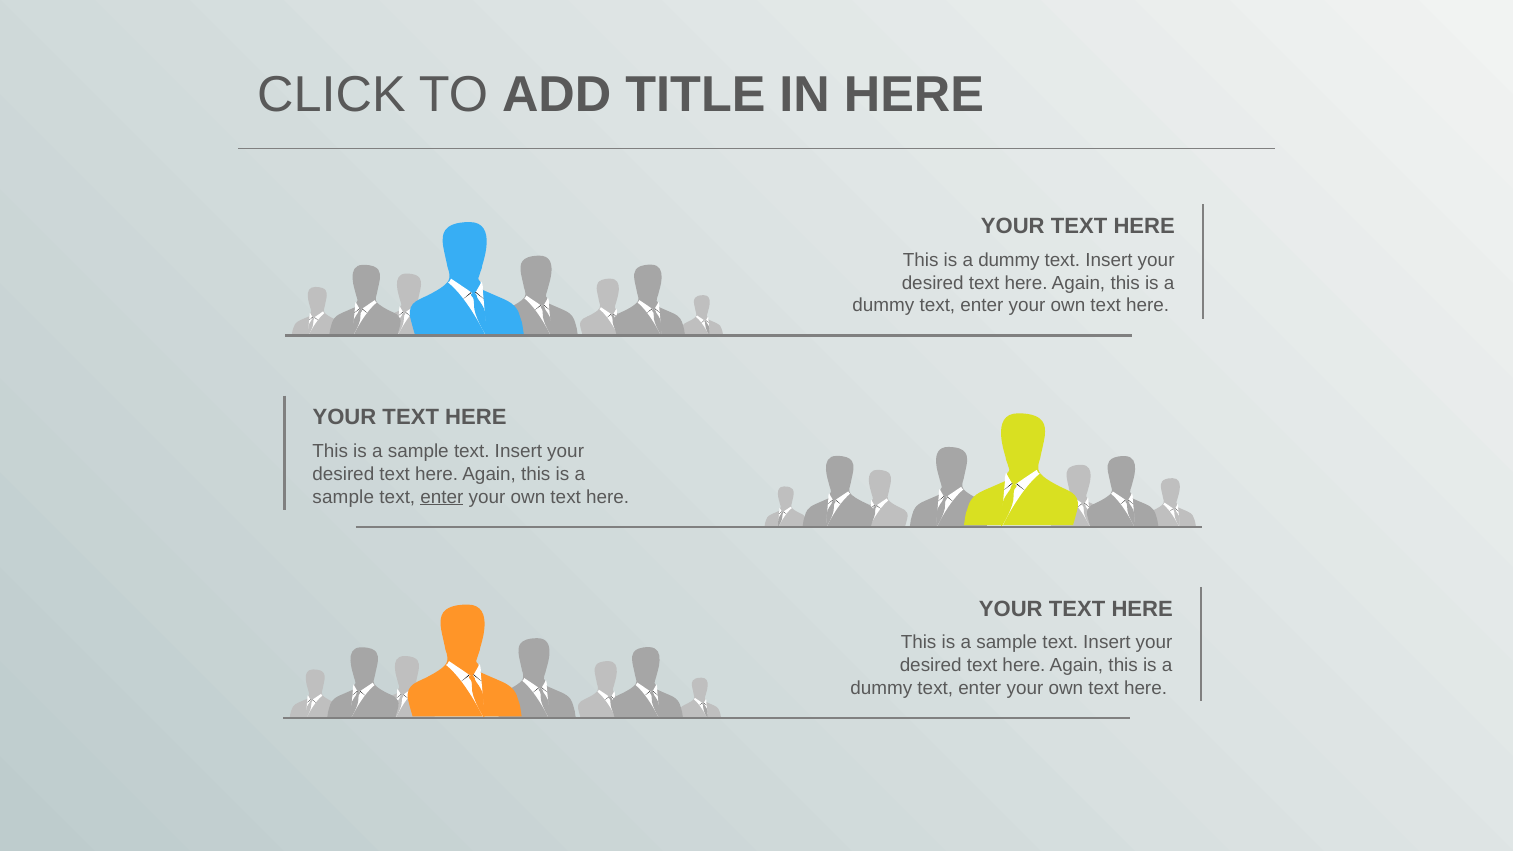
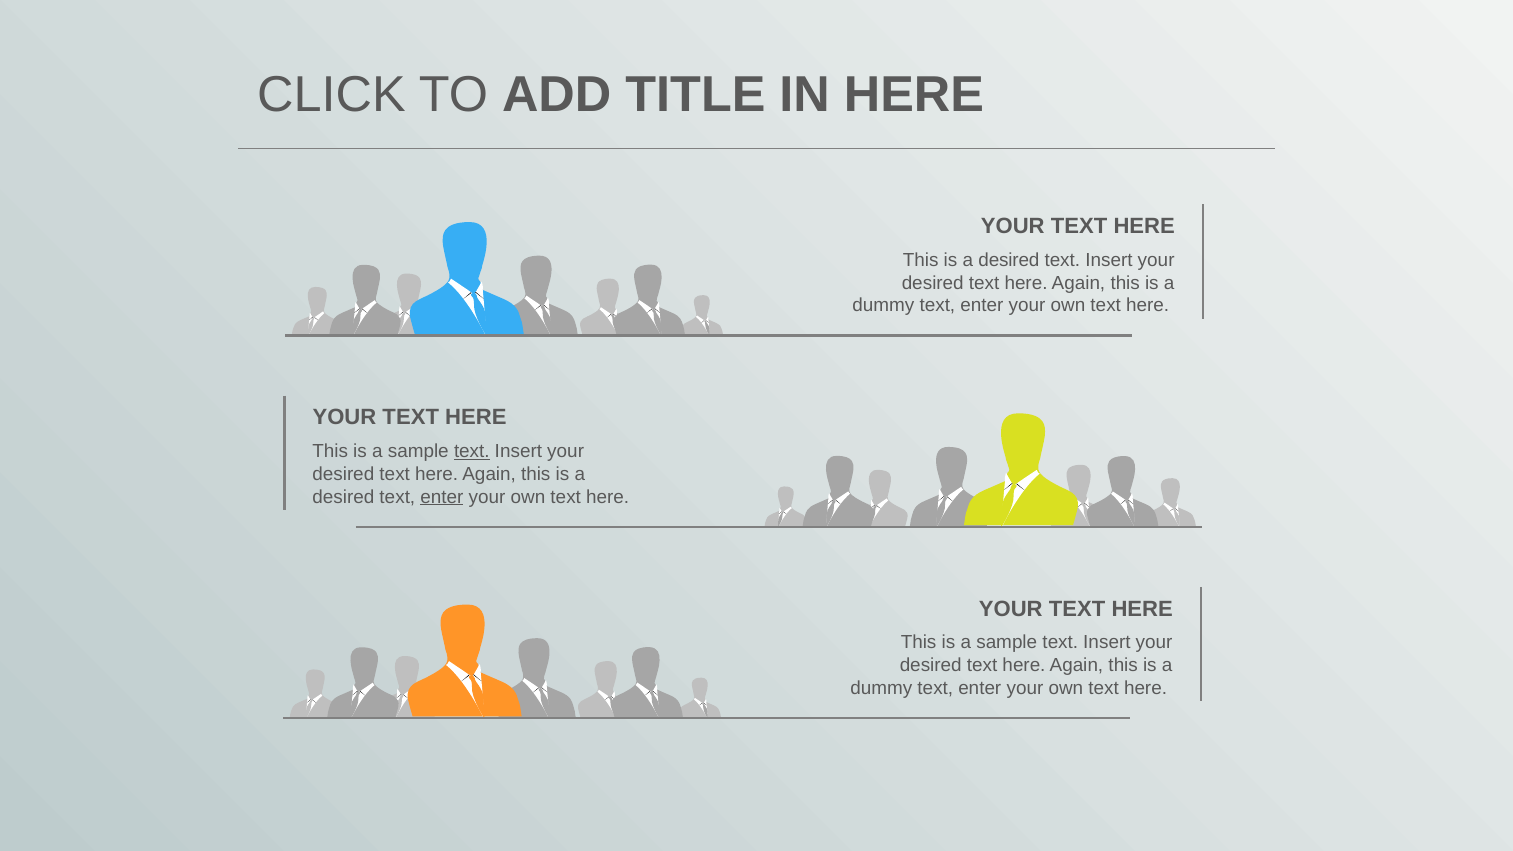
dummy at (1009, 260): dummy -> desired
text at (472, 451) underline: none -> present
sample at (343, 497): sample -> desired
